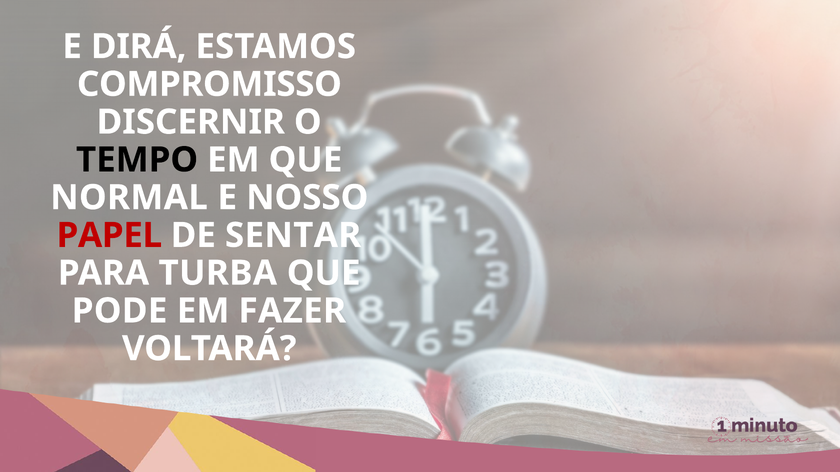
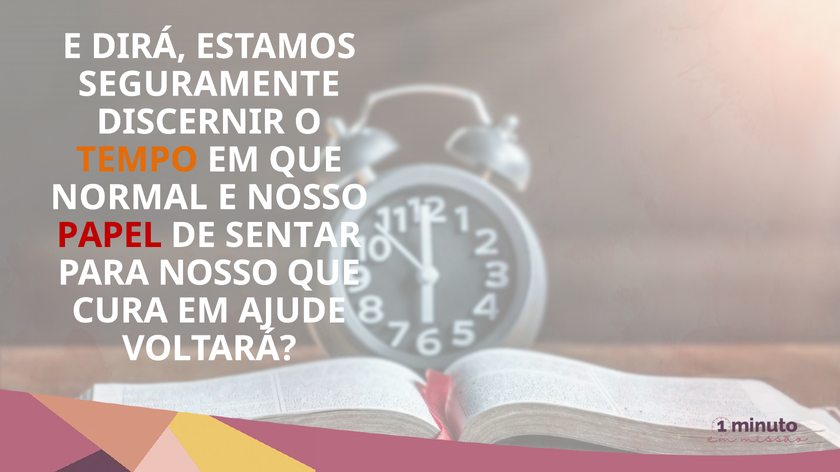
COMPROMISSO: COMPROMISSO -> SEGURAMENTE
TEMPO colour: black -> orange
PARA TURBA: TURBA -> NOSSO
PODE: PODE -> CURA
FAZER: FAZER -> AJUDE
